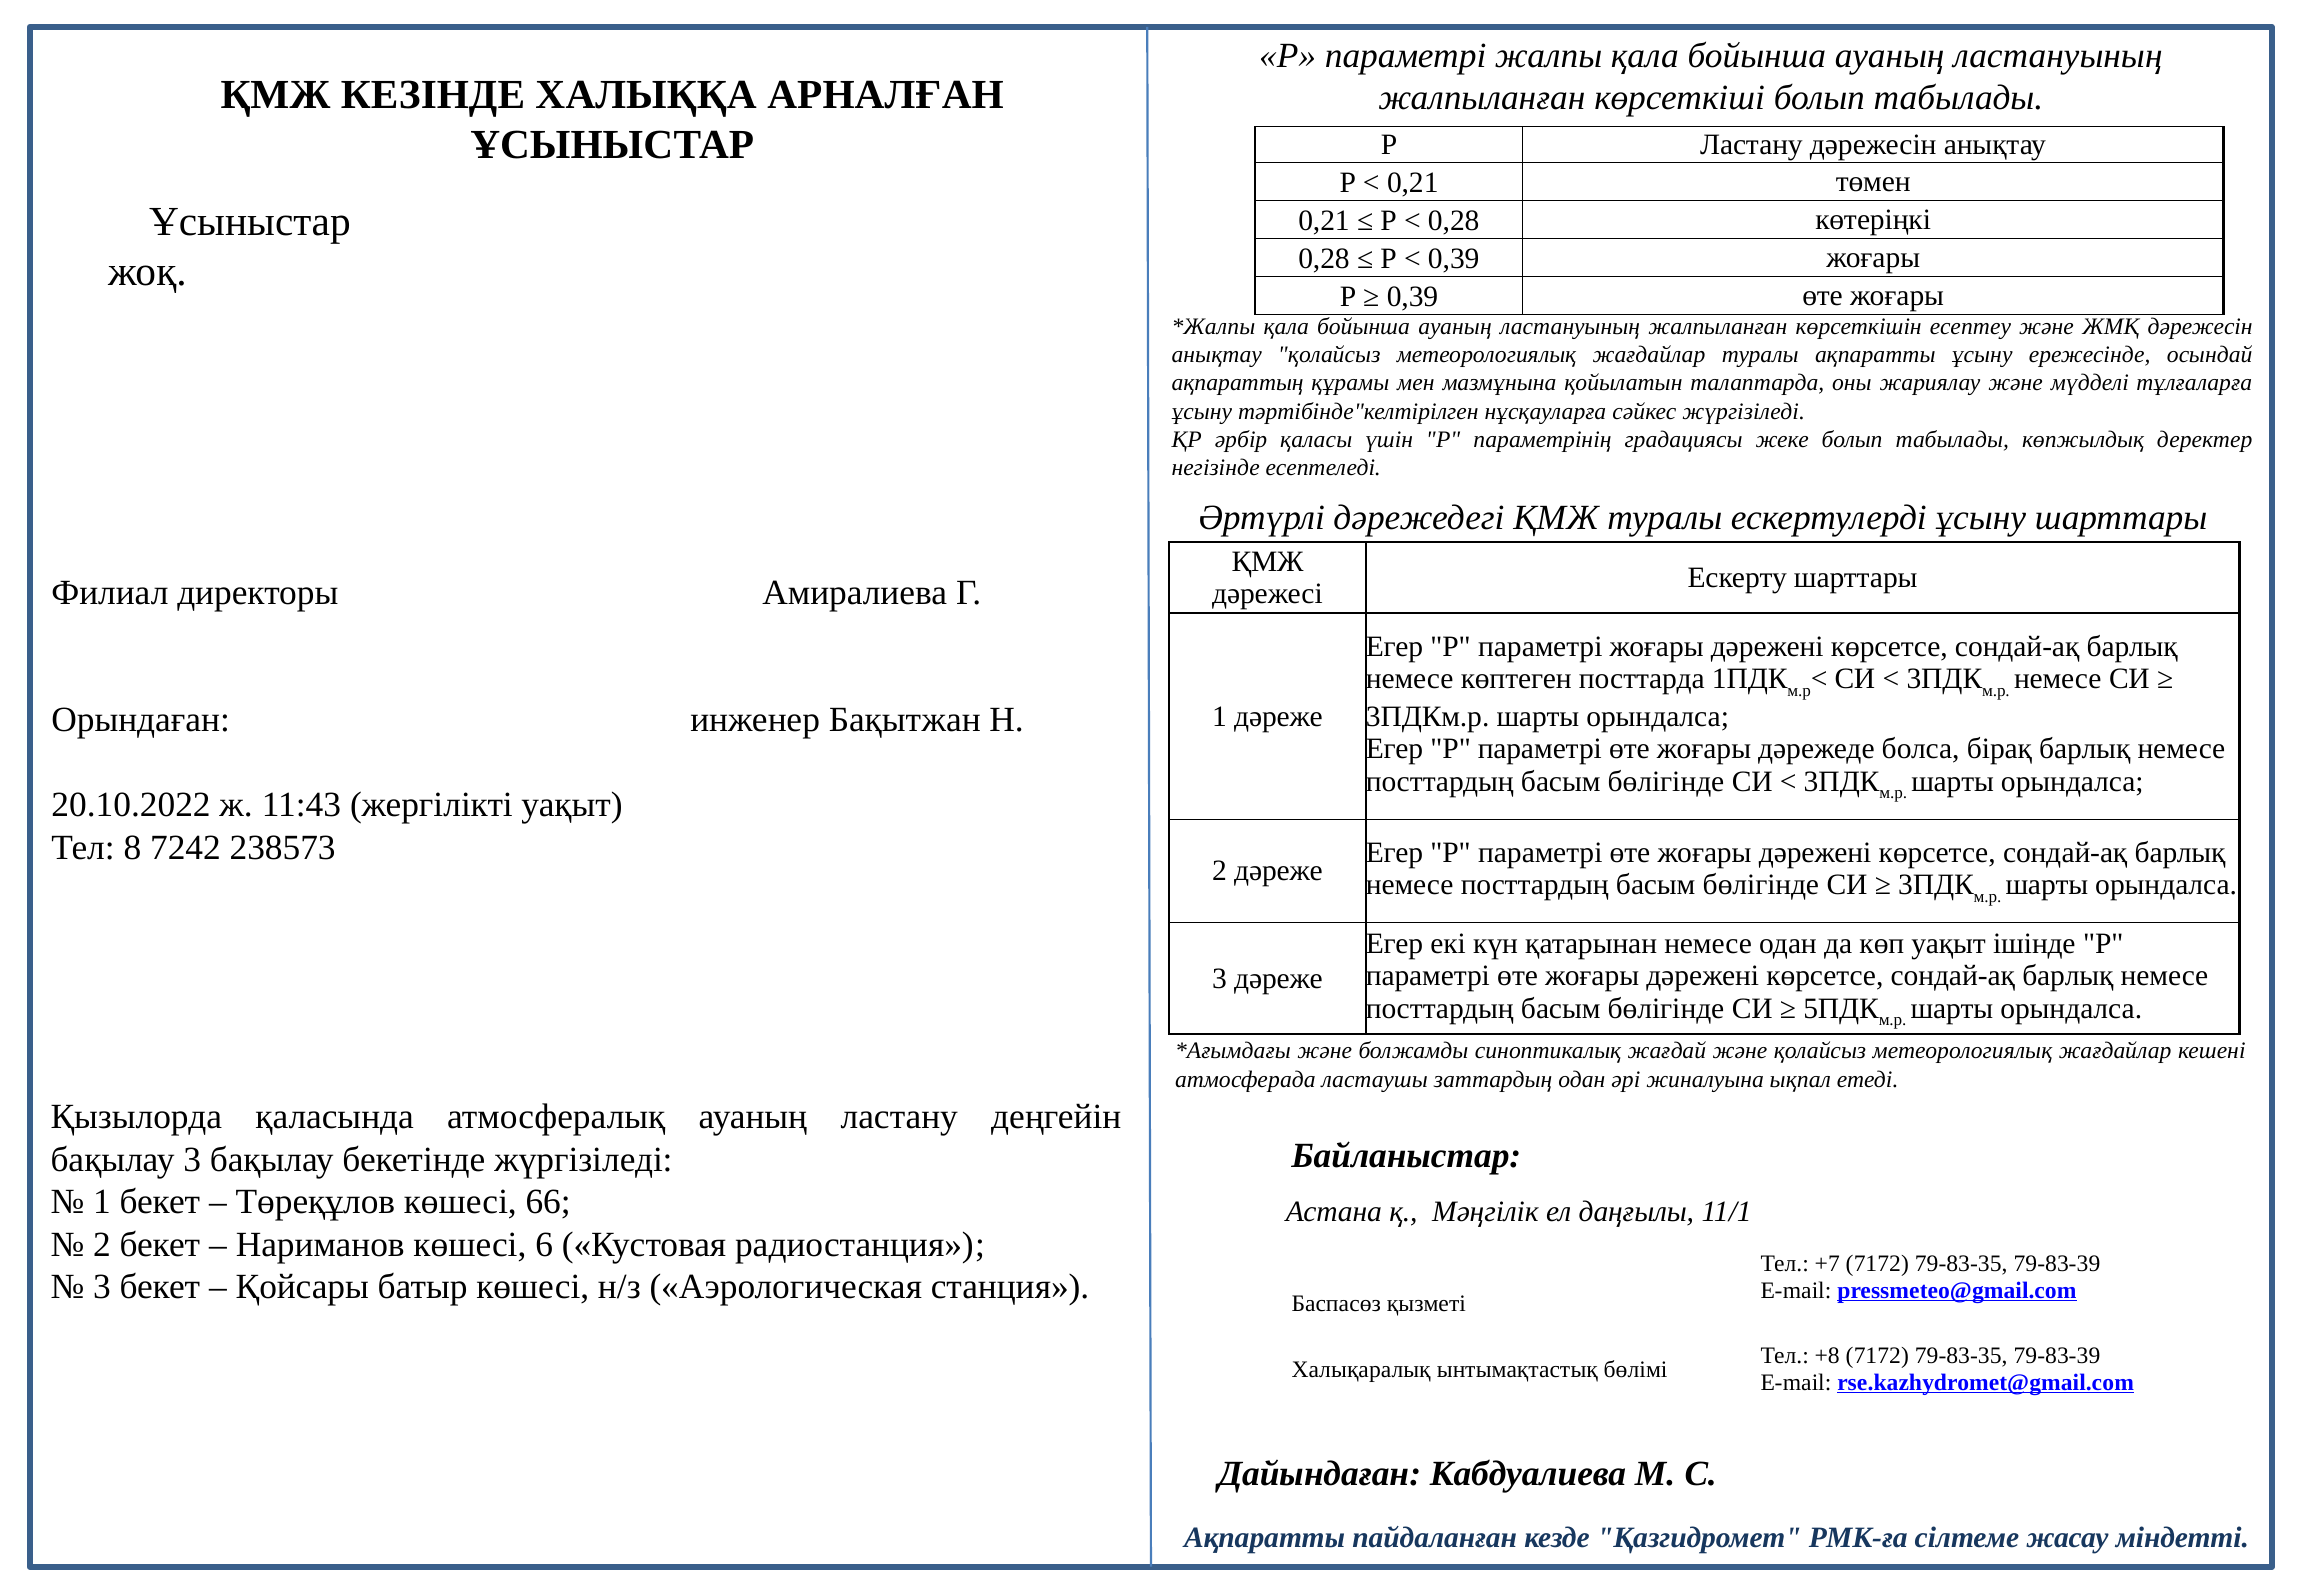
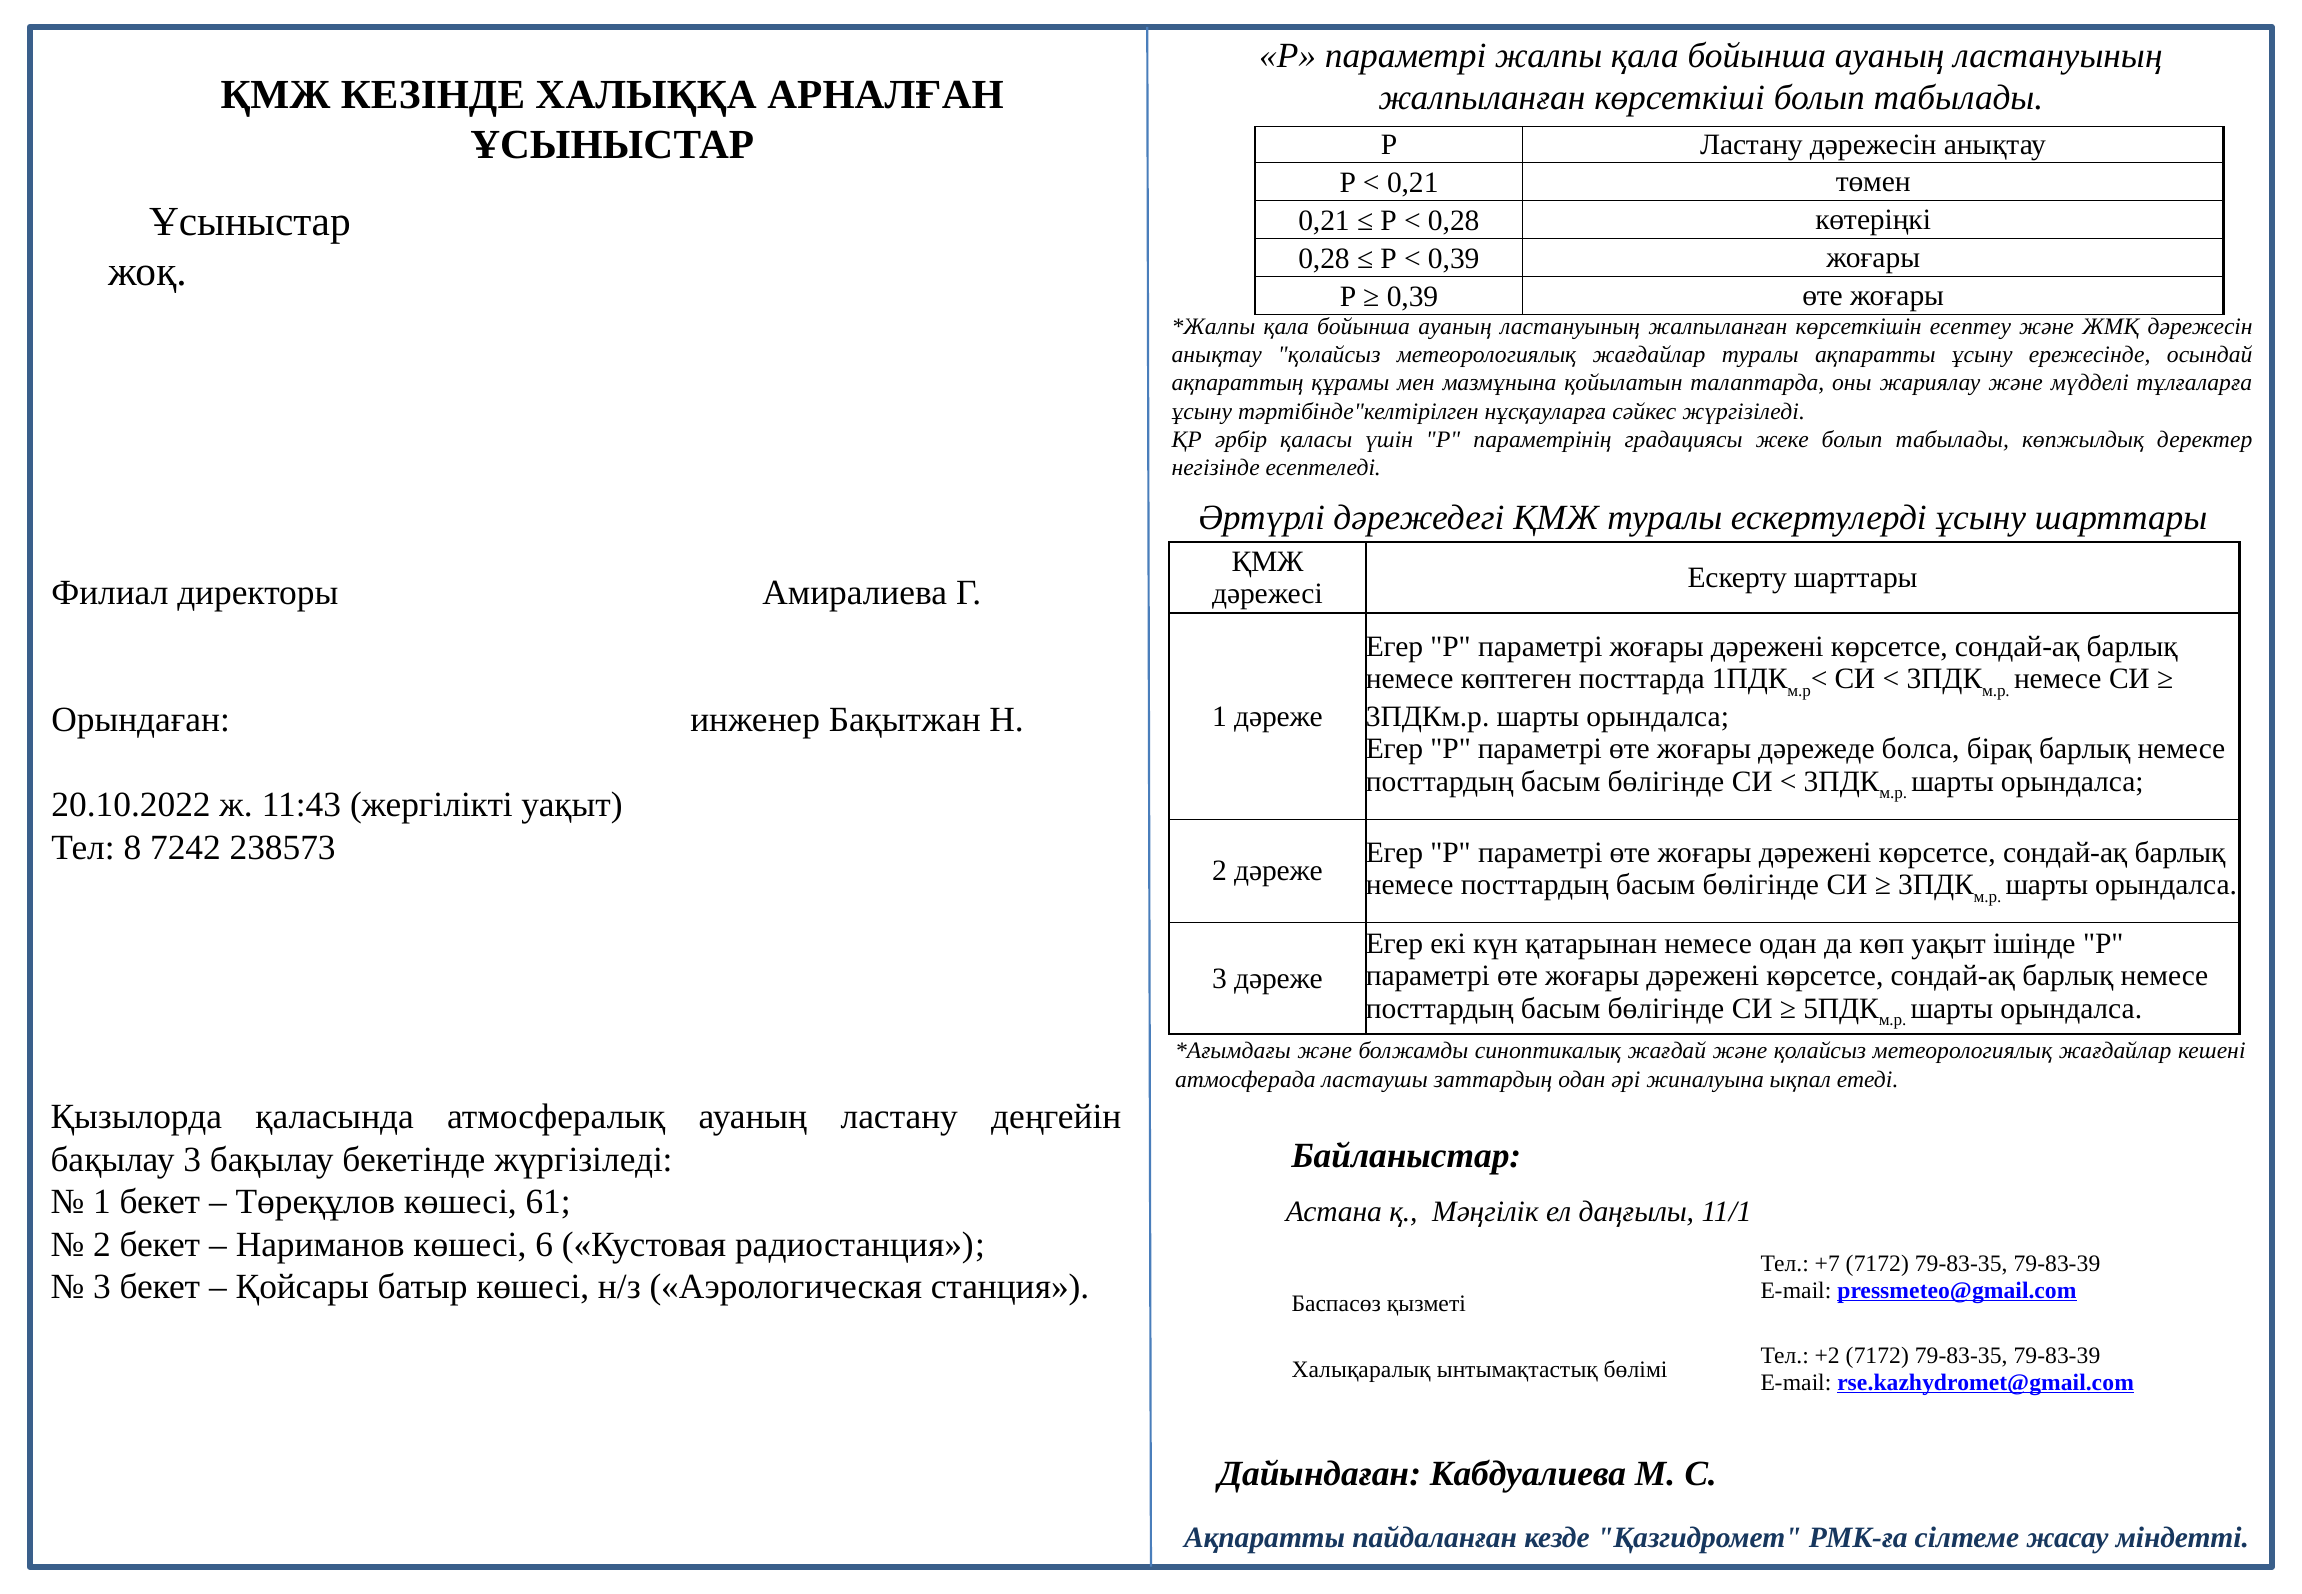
66: 66 -> 61
+8: +8 -> +2
